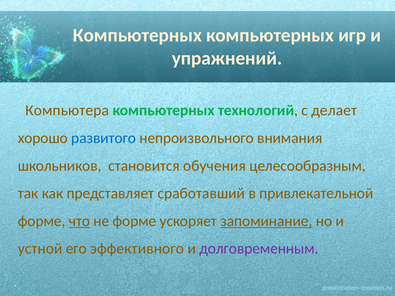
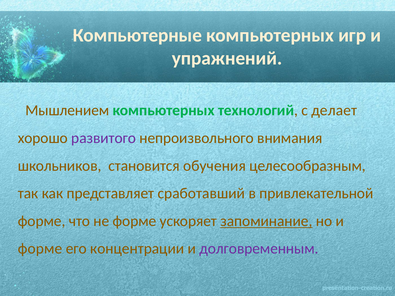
Компьютерных at (137, 35): Компьютерных -> Компьютерные
Компьютера: Компьютера -> Мышлением
развитого colour: blue -> purple
что underline: present -> none
устной at (40, 249): устной -> форме
эффективного: эффективного -> концентрации
